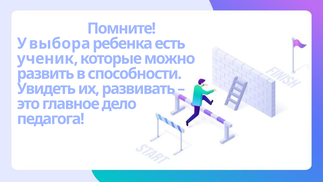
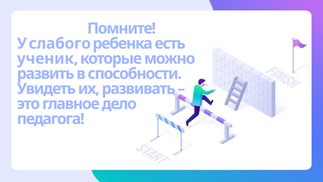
выбора: выбора -> слабого
